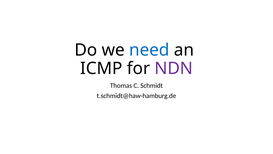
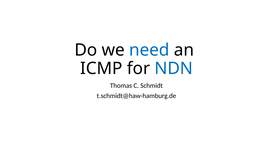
NDN colour: purple -> blue
